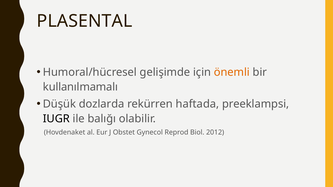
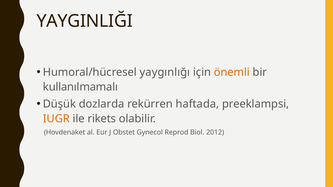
PLASENTAL: PLASENTAL -> YAYGINLIĞI
gelişimde: gelişimde -> yaygınlığı
IUGR colour: black -> orange
balığı: balığı -> rikets
